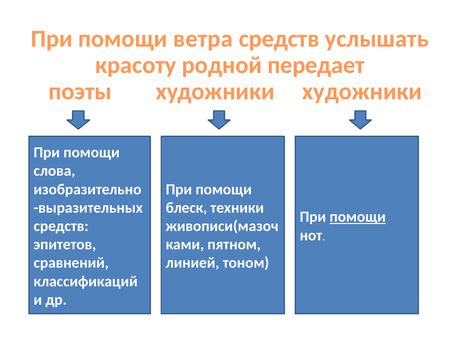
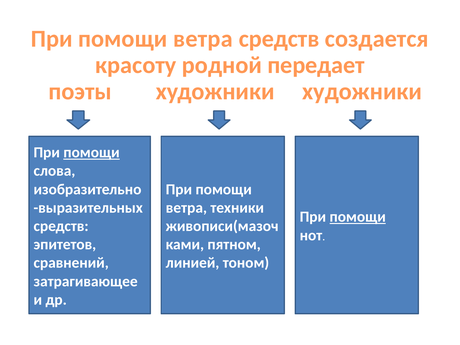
услышать: услышать -> создается
помощи at (92, 152) underline: none -> present
блеск at (186, 208): блеск -> ветра
классификаций: классификаций -> затрагивающее
